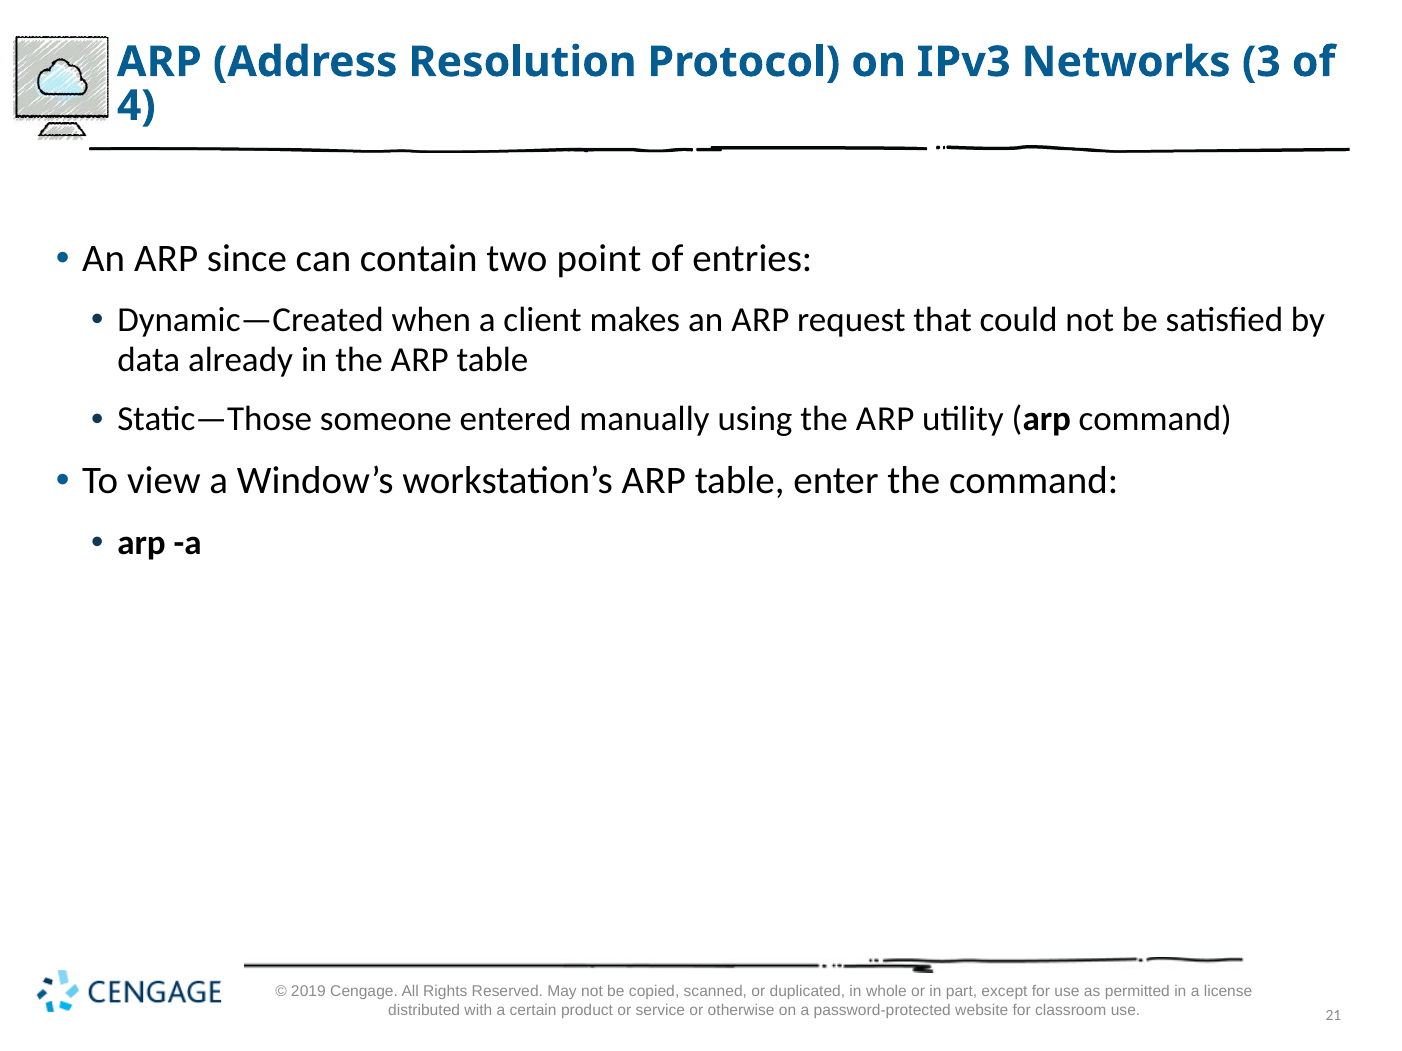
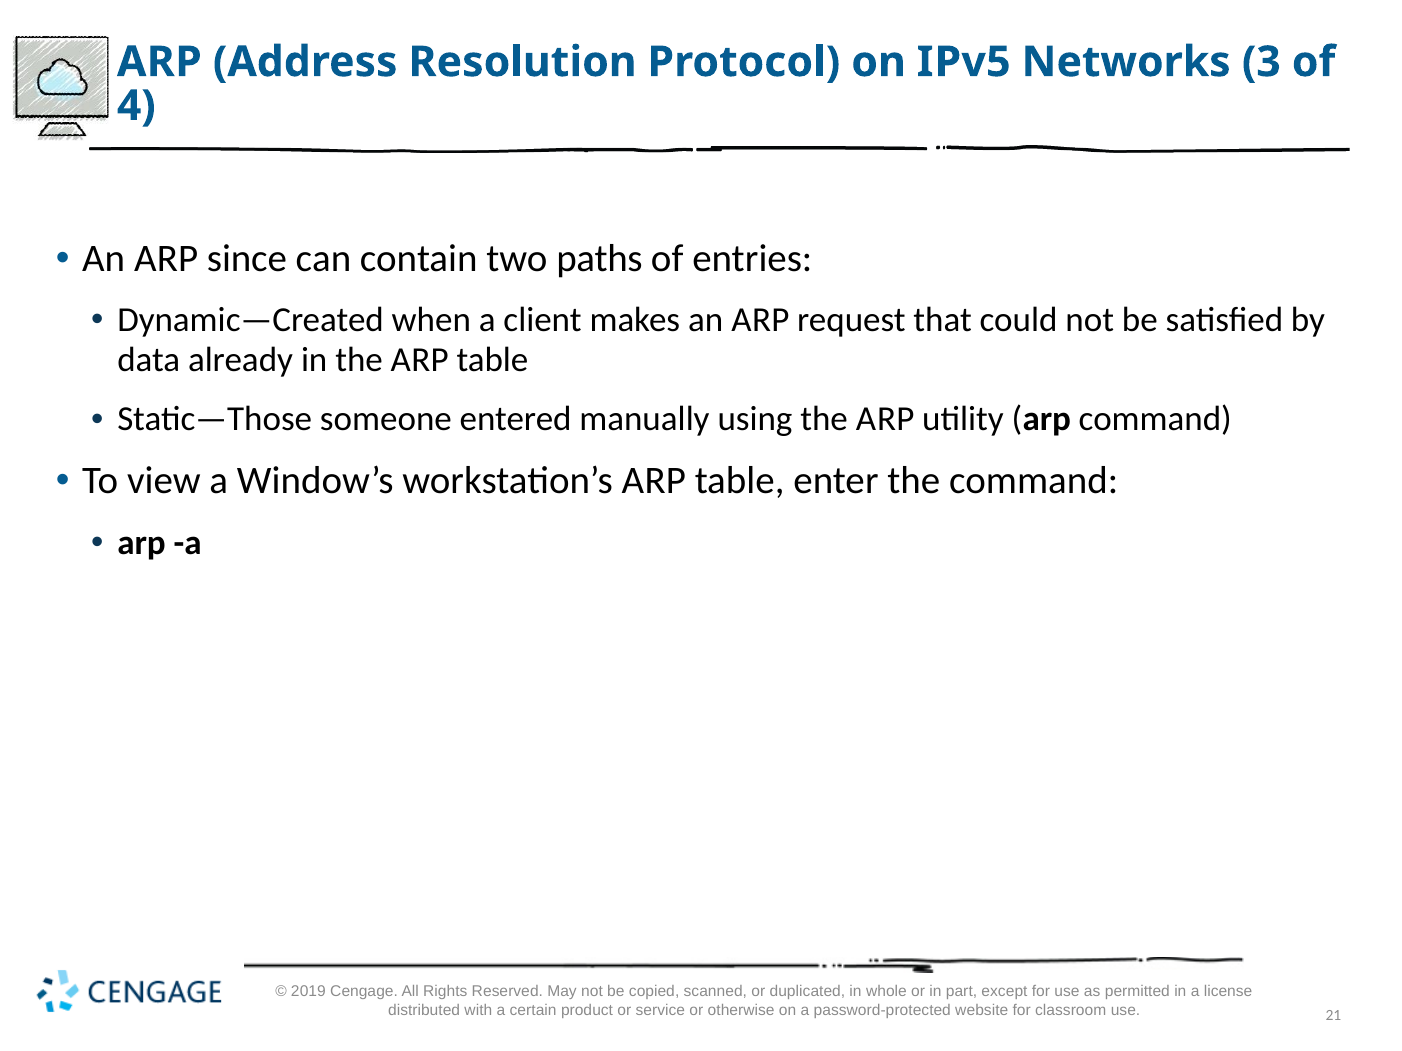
v 3: 3 -> 5
point: point -> paths
